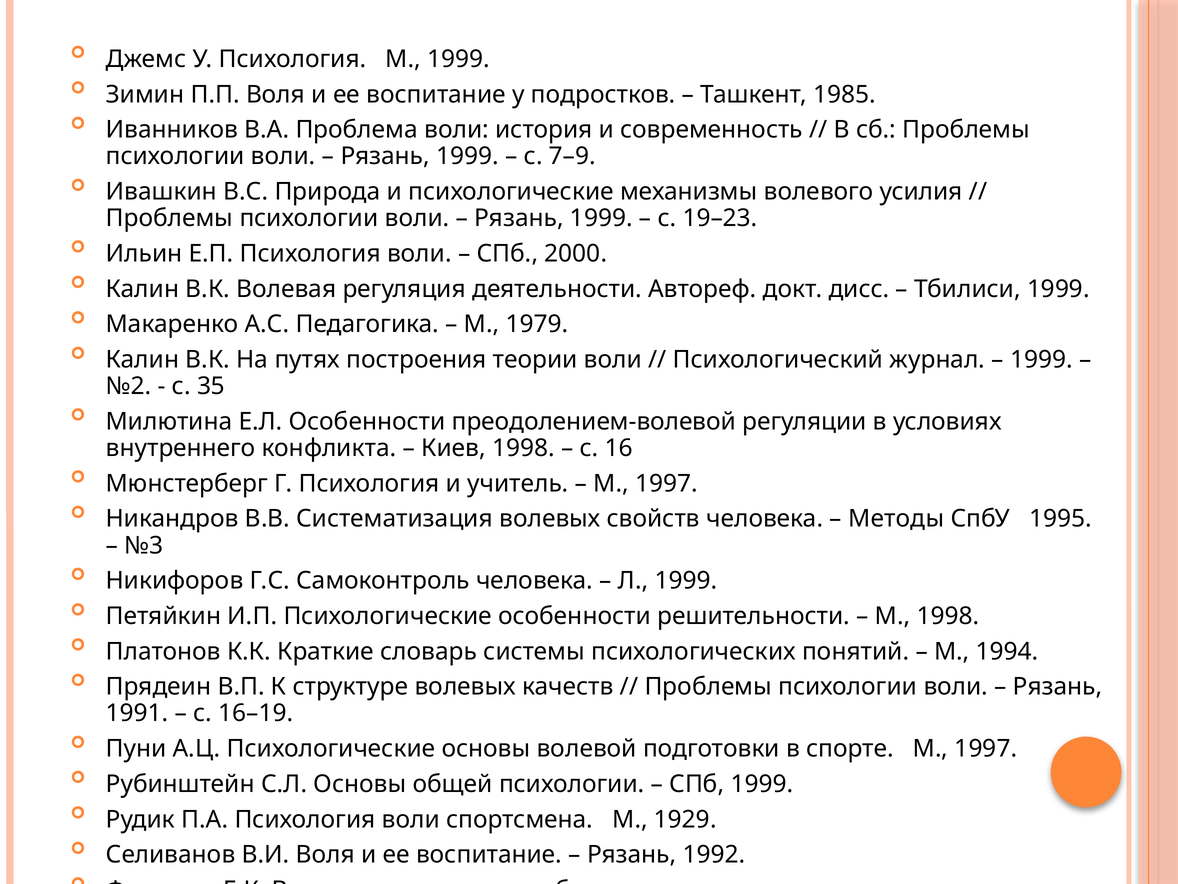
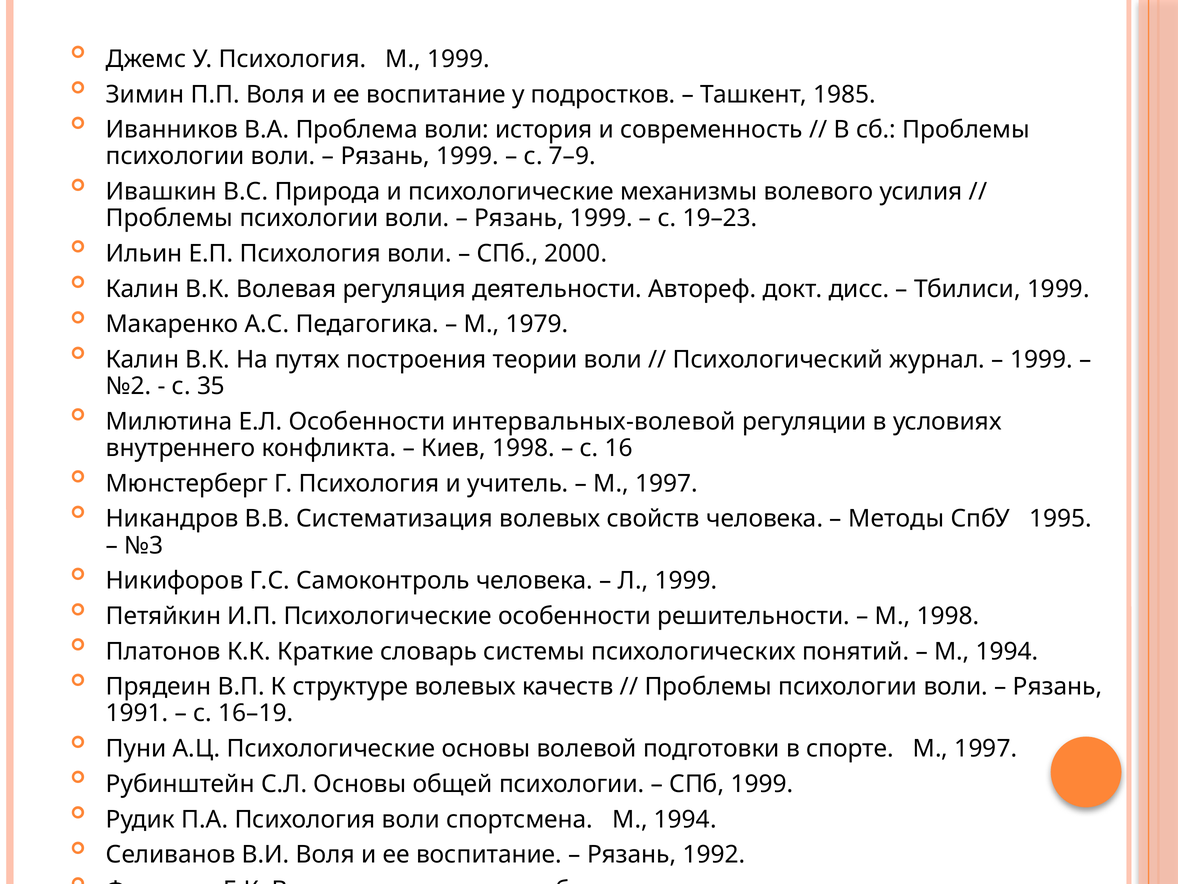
преодолением-волевой: преодолением-волевой -> интервальных-волевой
спортсмена М 1929: 1929 -> 1994
